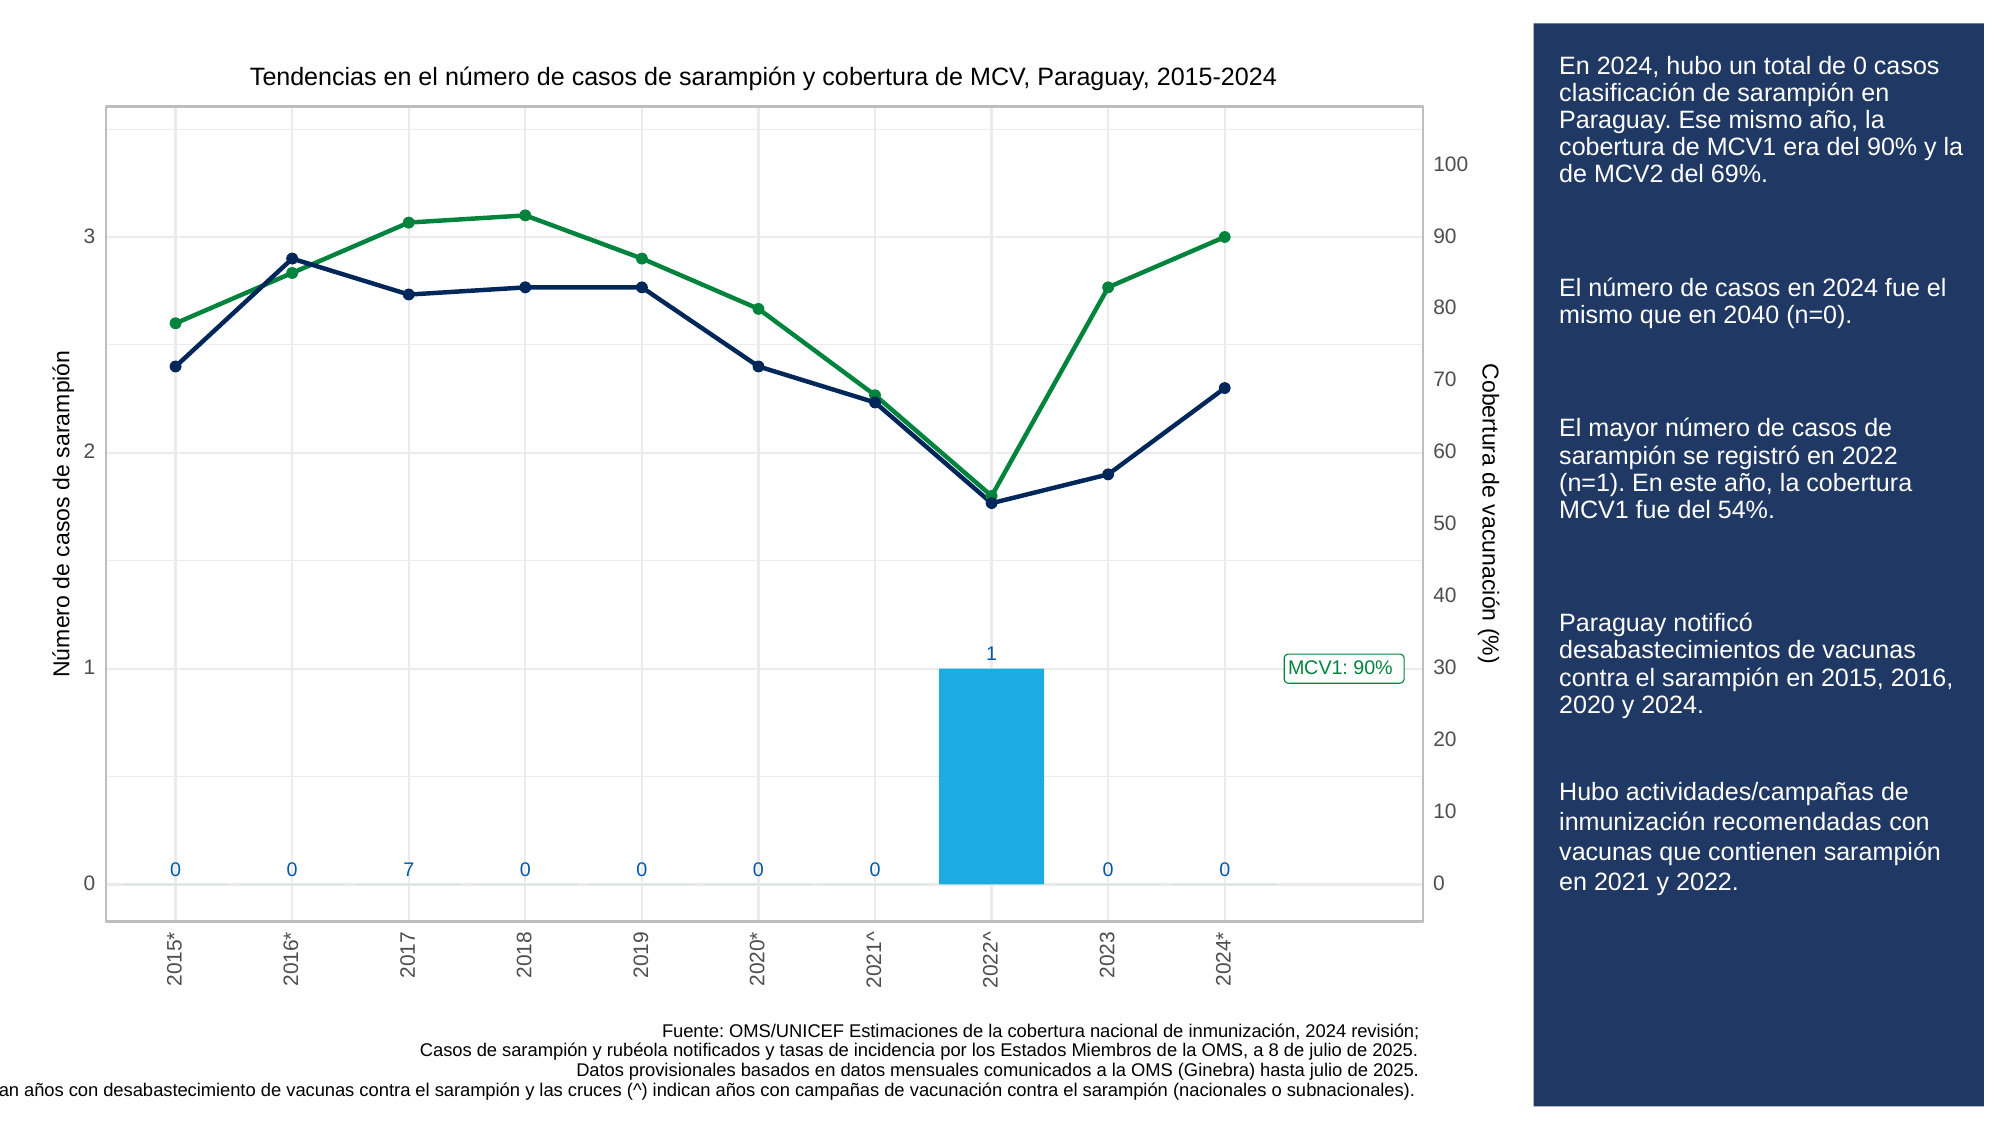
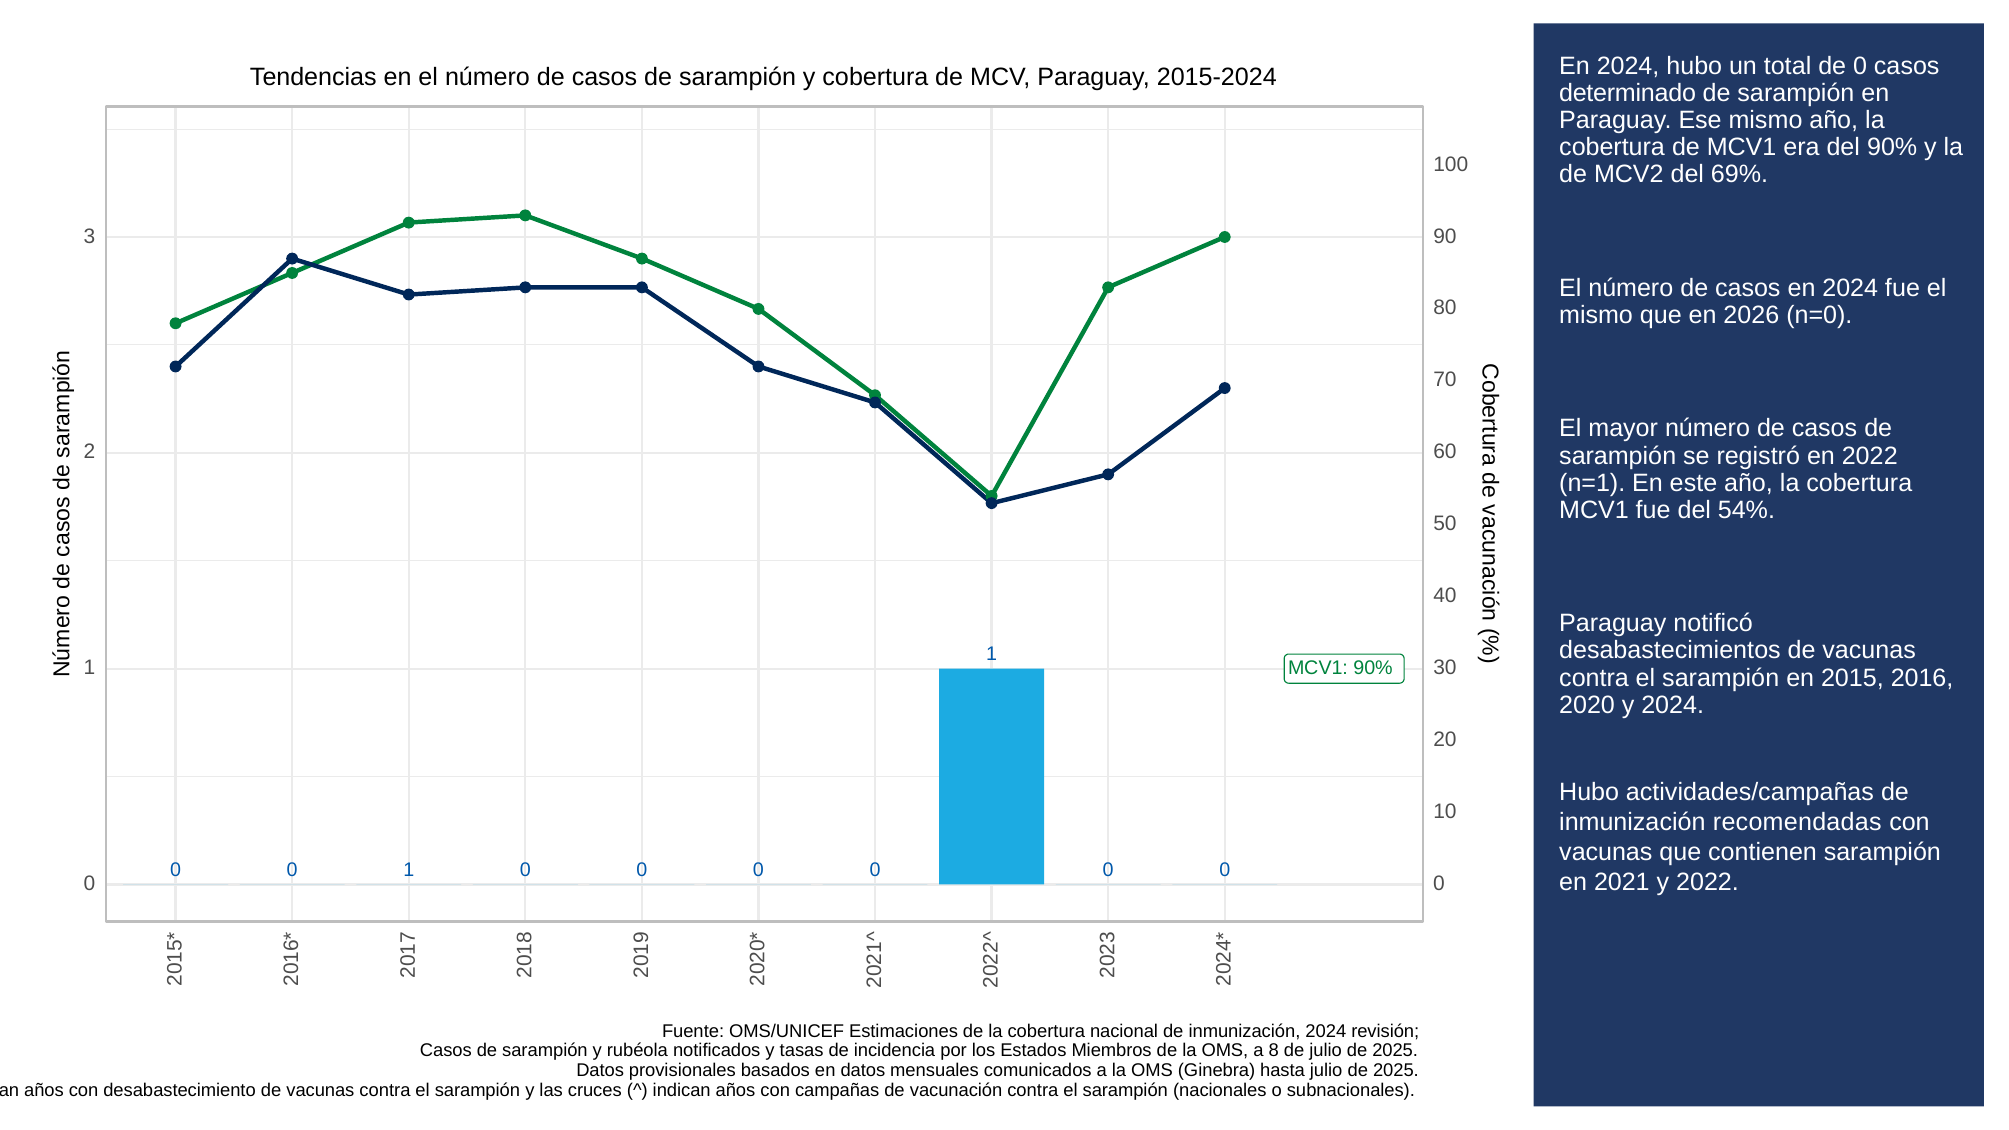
clasificación: clasificación -> determinado
2040: 2040 -> 2026
7 at (409, 870): 7 -> 1
